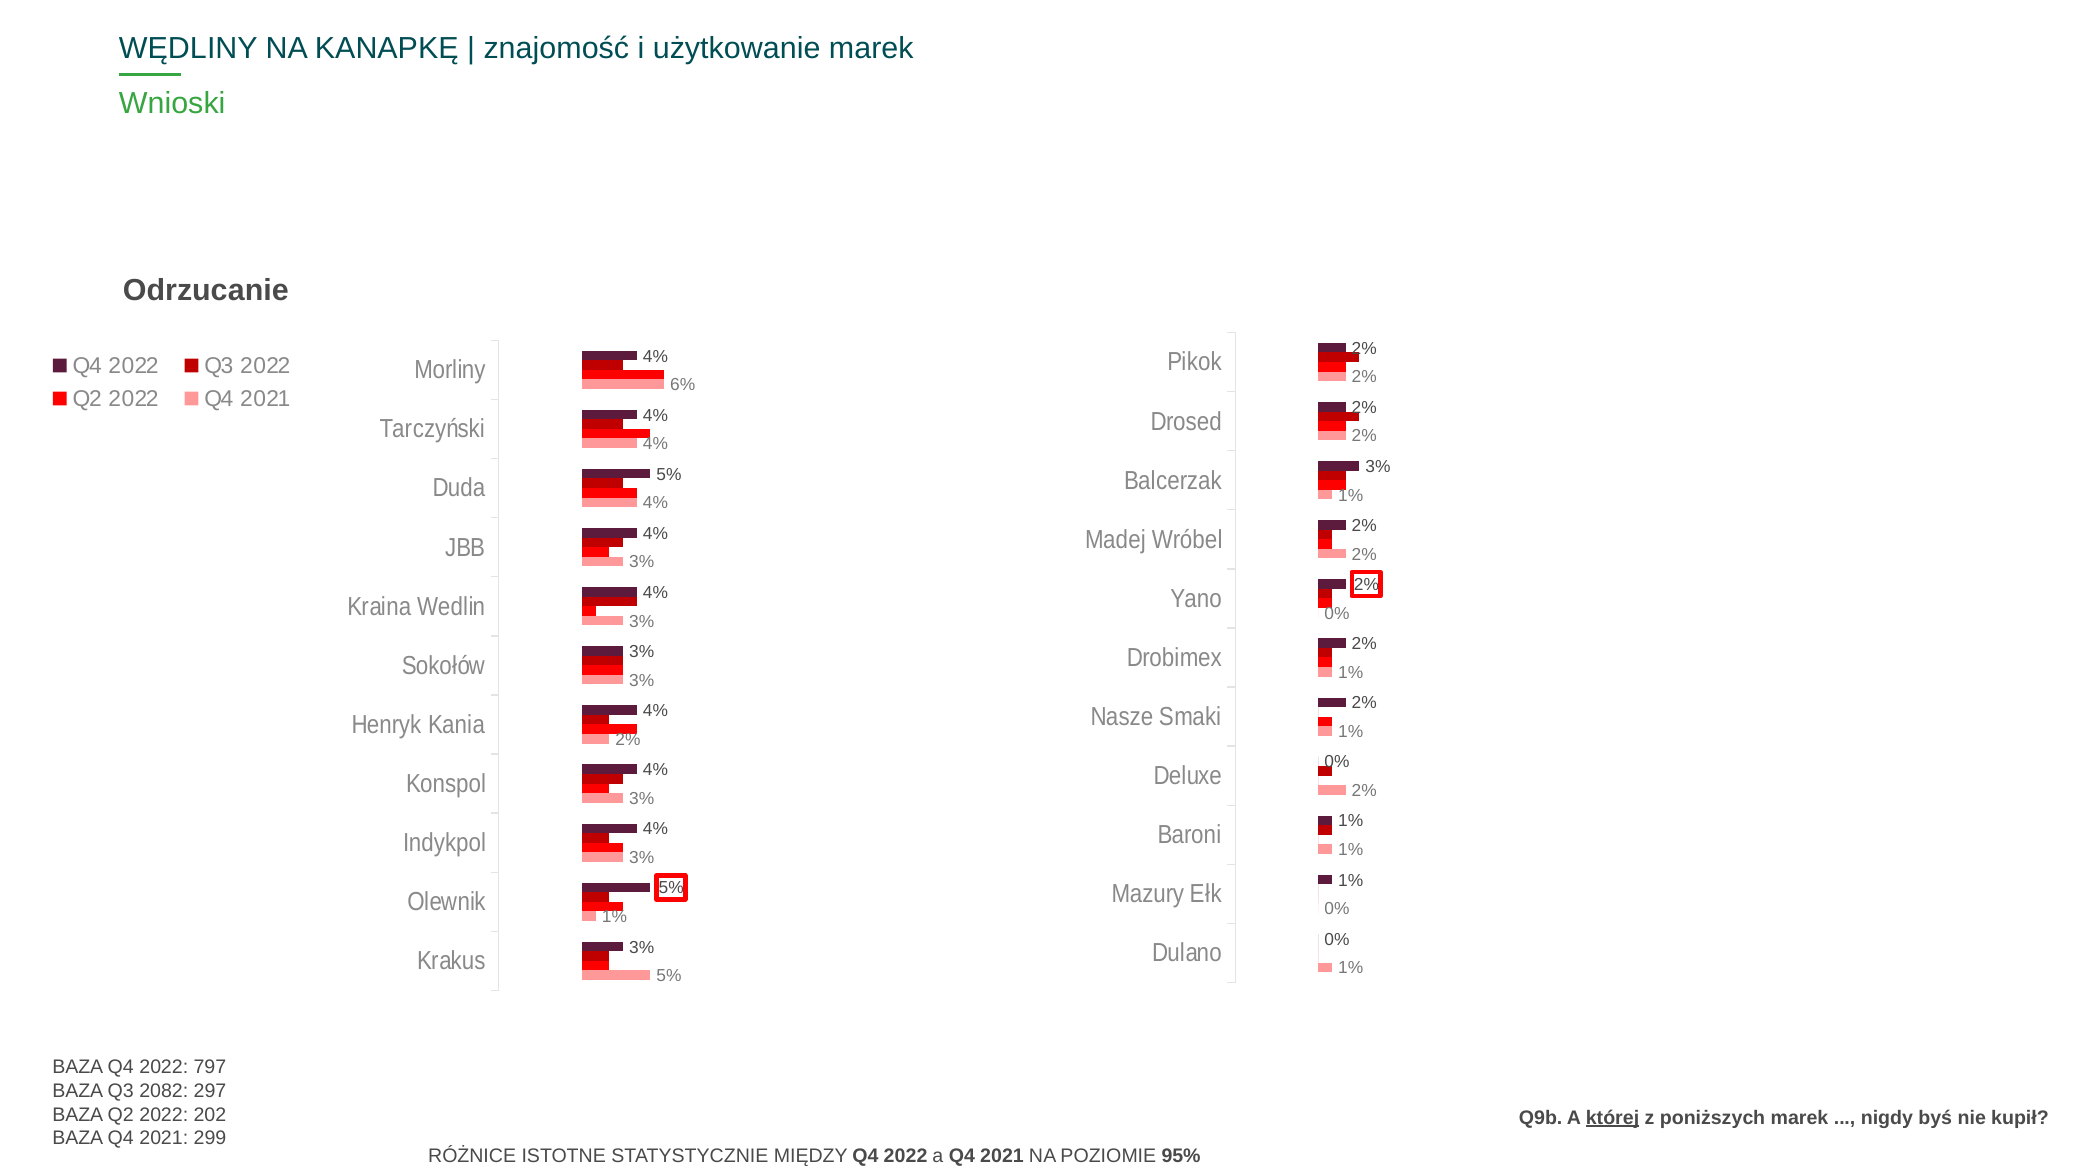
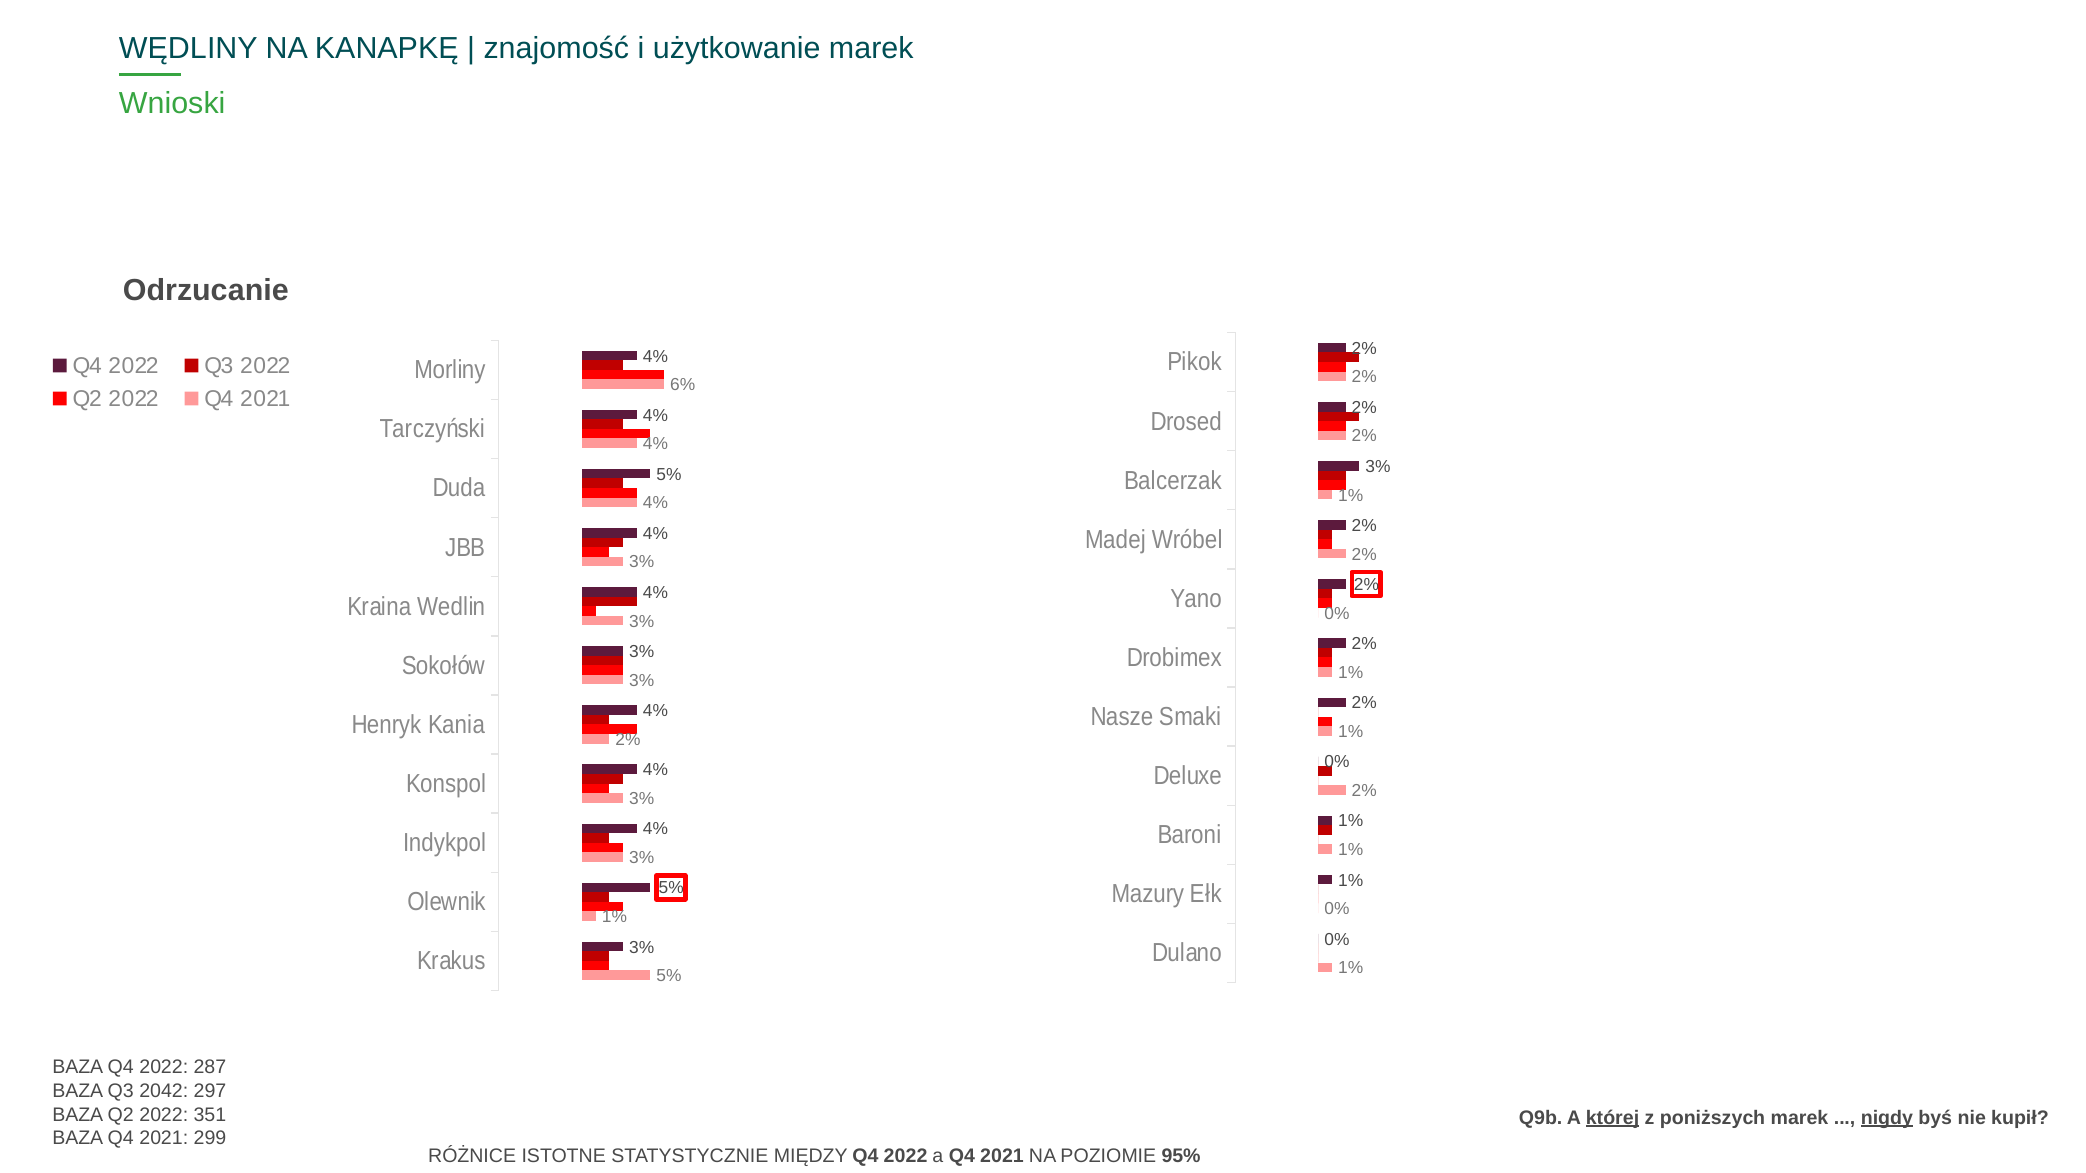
797: 797 -> 287
2082: 2082 -> 2042
202: 202 -> 351
nigdy underline: none -> present
